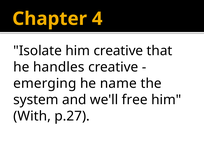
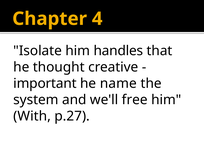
him creative: creative -> handles
handles: handles -> thought
emerging: emerging -> important
